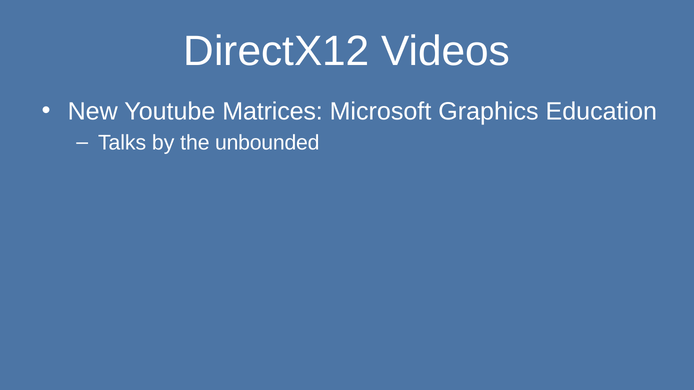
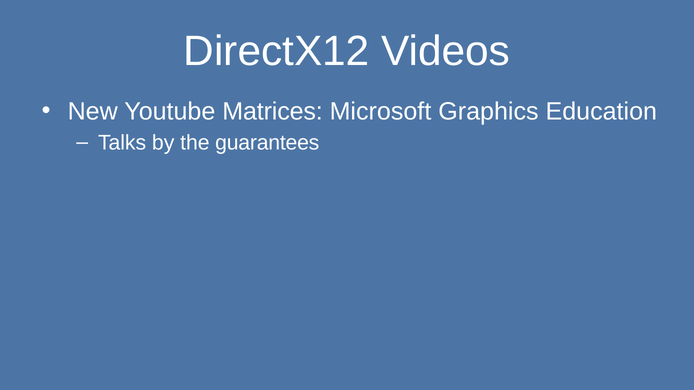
unbounded: unbounded -> guarantees
